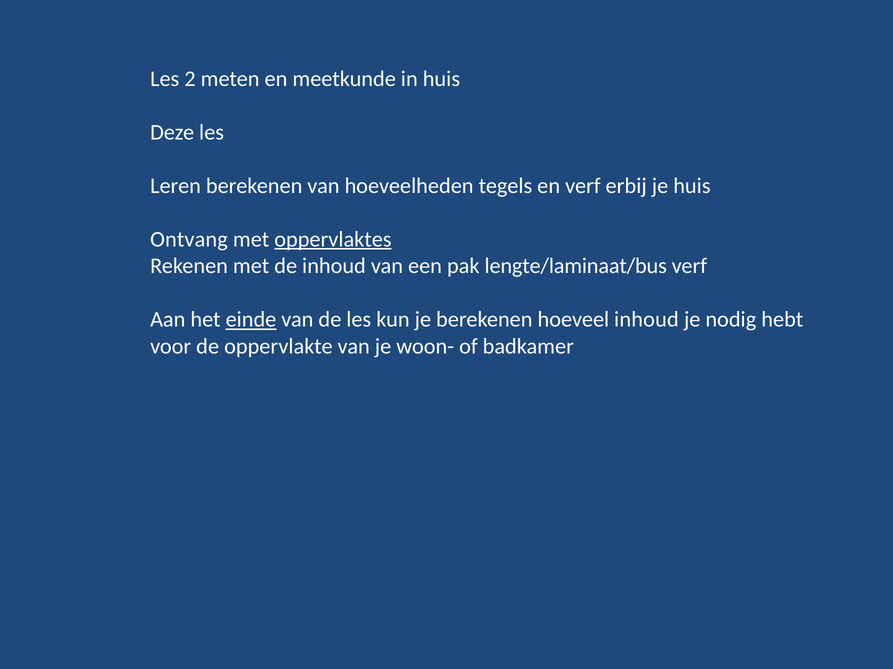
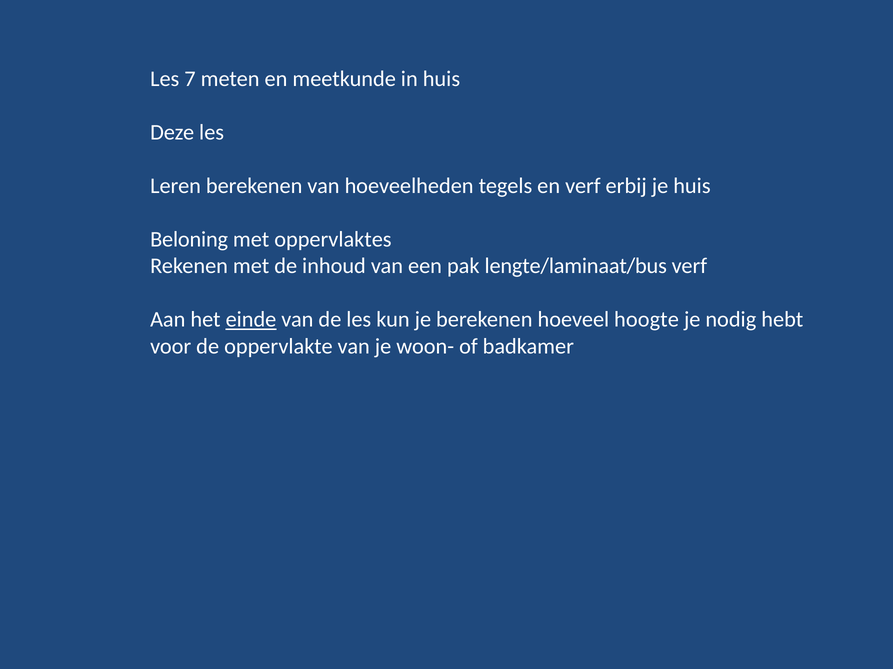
2: 2 -> 7
Ontvang: Ontvang -> Beloning
oppervlaktes underline: present -> none
hoeveel inhoud: inhoud -> hoogte
